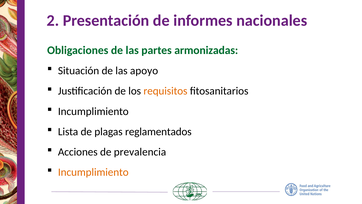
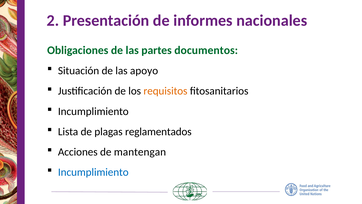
armonizadas: armonizadas -> documentos
prevalencia: prevalencia -> mantengan
Incumplimiento at (93, 172) colour: orange -> blue
